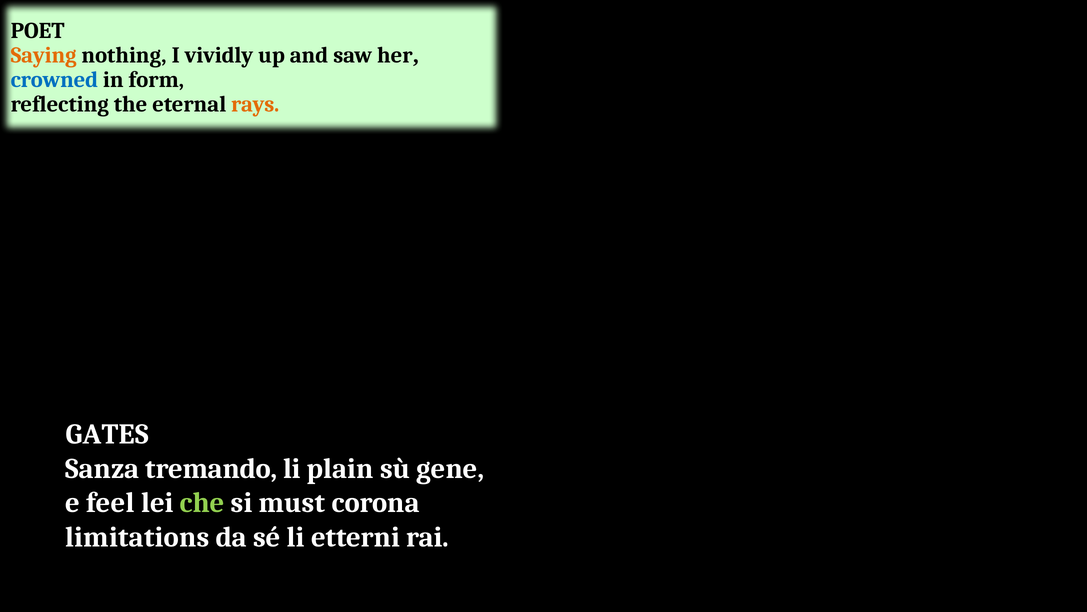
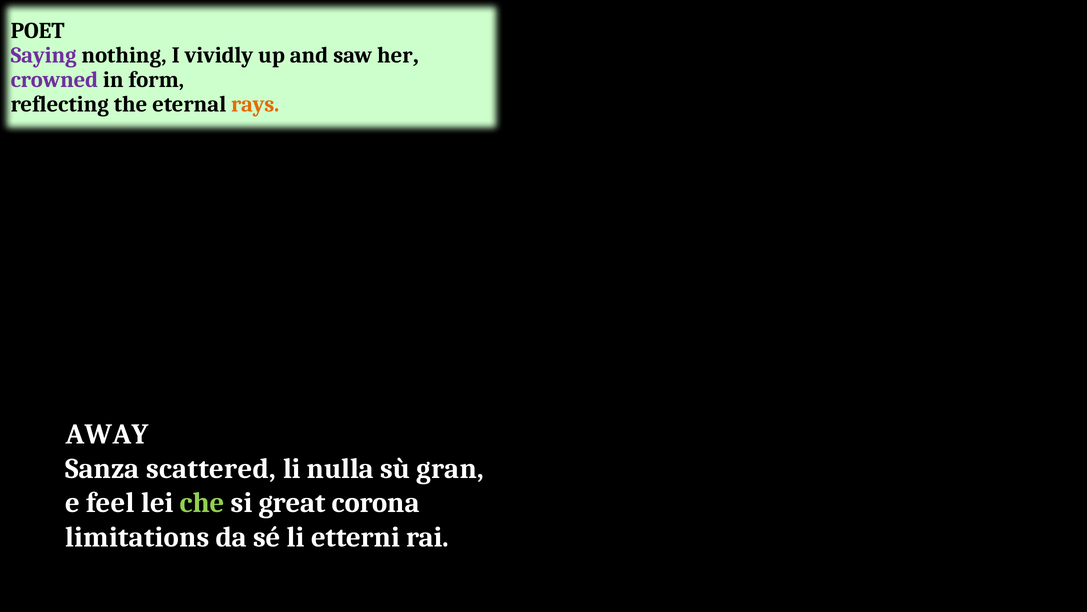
Saying colour: orange -> purple
crowned colour: blue -> purple
GATES: GATES -> AWAY
tremando: tremando -> scattered
plain: plain -> nulla
gene: gene -> gran
must: must -> great
